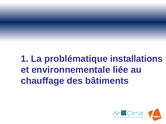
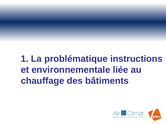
installations: installations -> instructions
